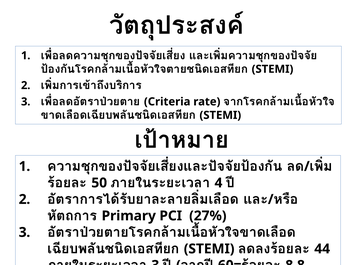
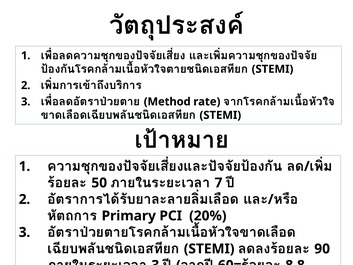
Criteria: Criteria -> Method
4: 4 -> 7
27%: 27% -> 20%
44: 44 -> 90
